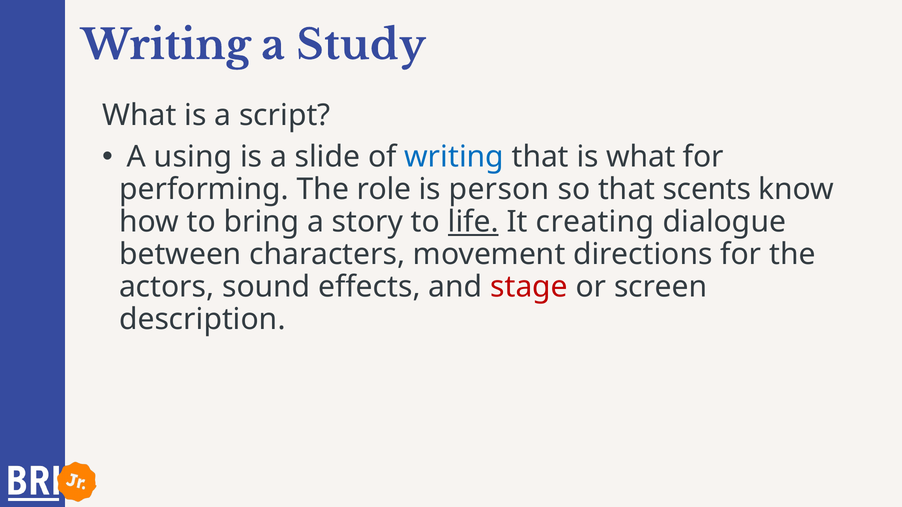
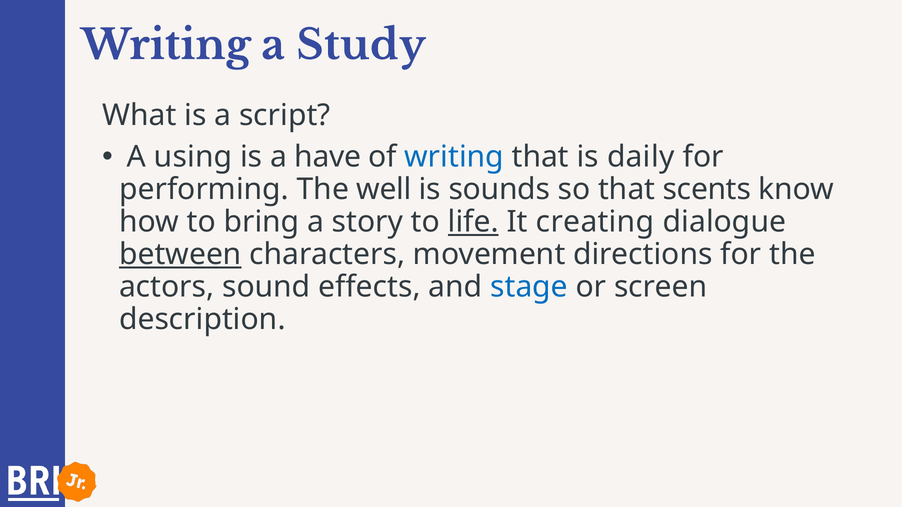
slide: slide -> have
is what: what -> daily
role: role -> well
person: person -> sounds
between underline: none -> present
stage colour: red -> blue
